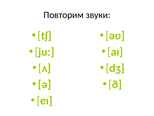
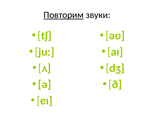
Повторим underline: none -> present
